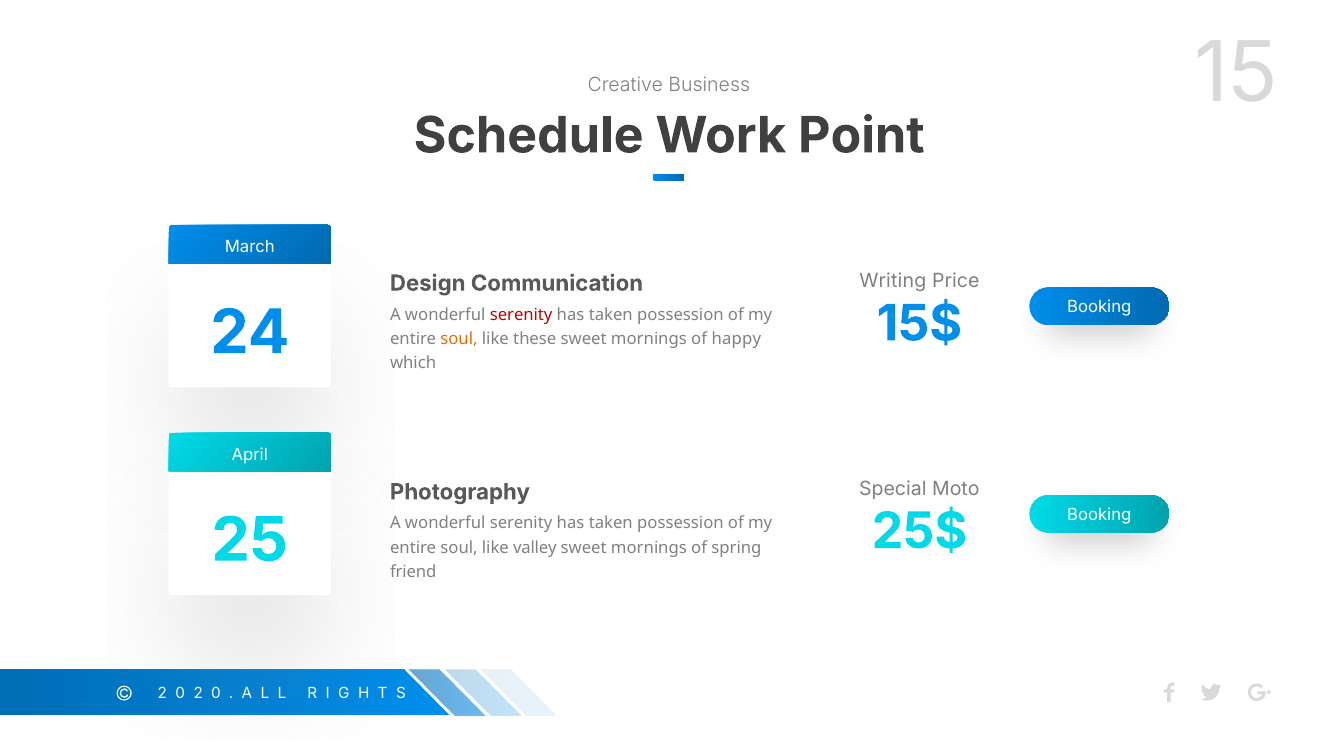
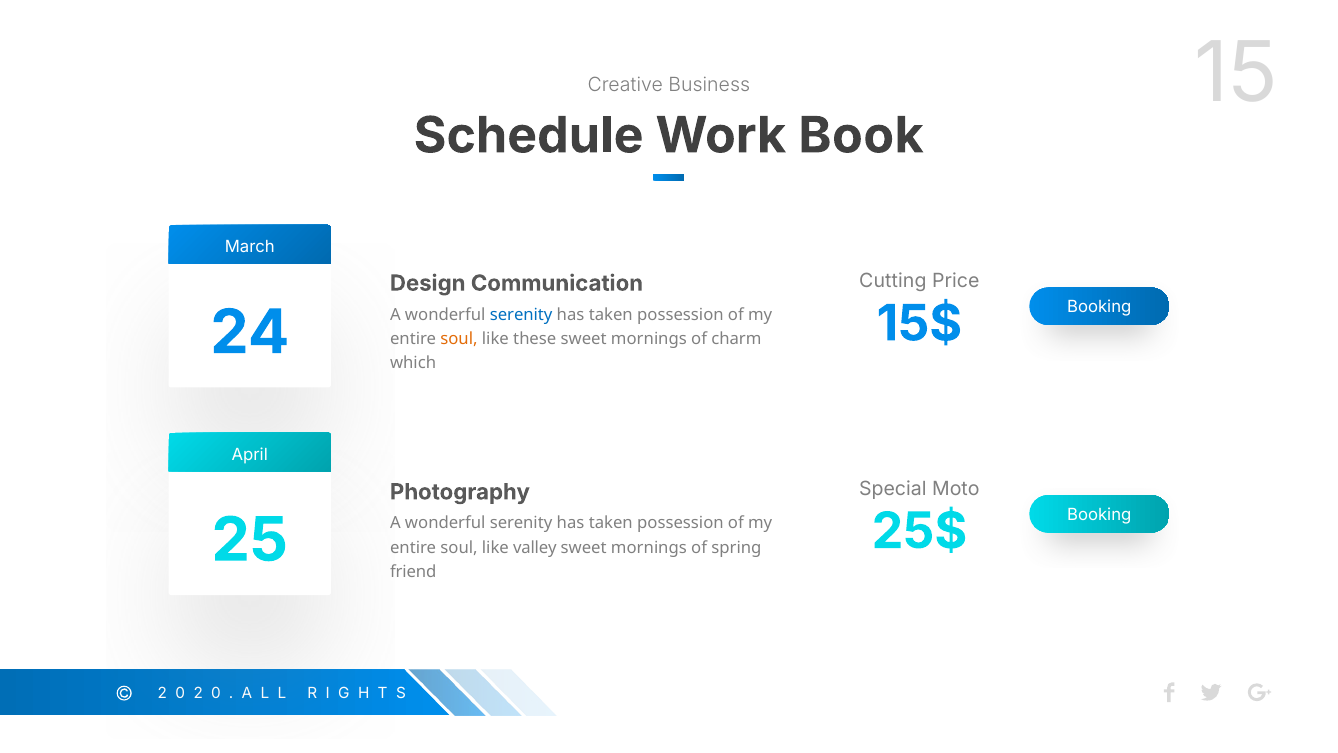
Point: Point -> Book
Writing: Writing -> Cutting
serenity at (521, 315) colour: red -> blue
happy: happy -> charm
